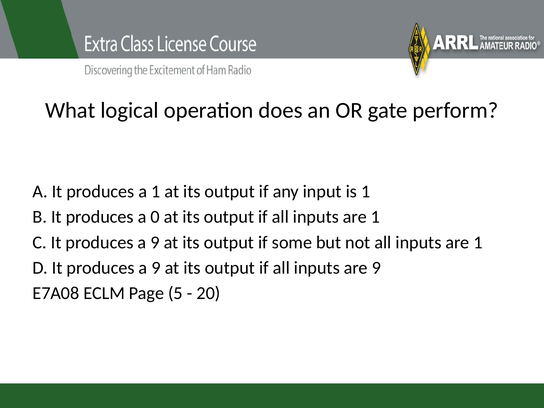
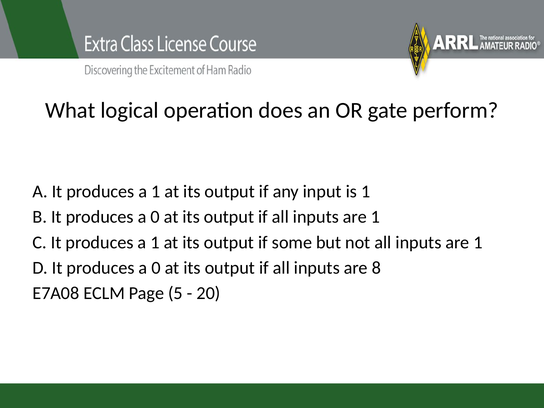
9 at (155, 242): 9 -> 1
9 at (156, 268): 9 -> 0
are 9: 9 -> 8
